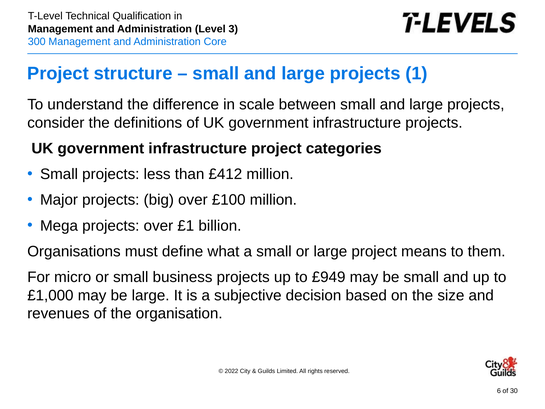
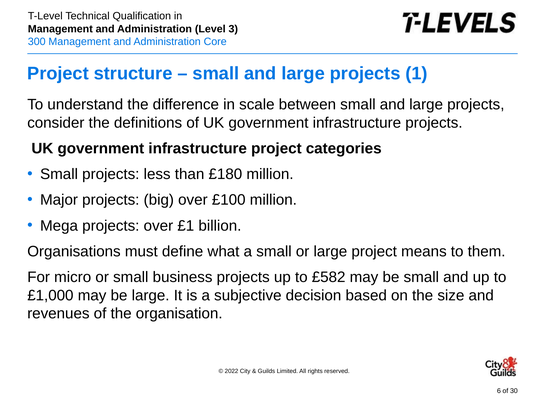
£412: £412 -> £180
£949: £949 -> £582
